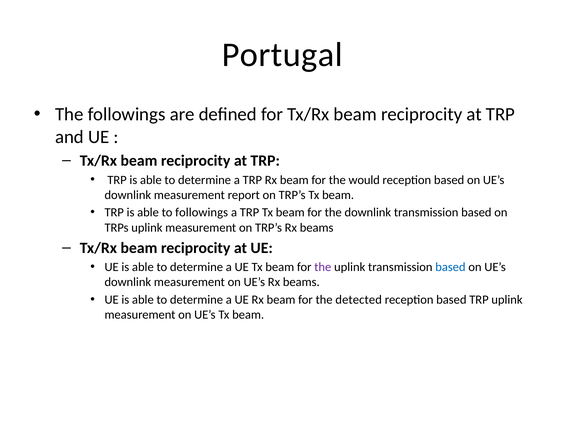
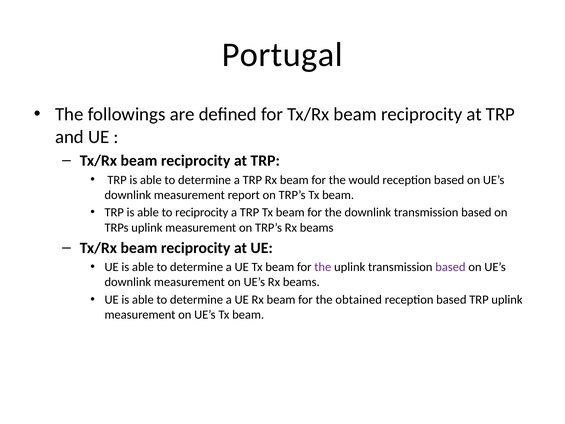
to followings: followings -> reciprocity
based at (450, 267) colour: blue -> purple
detected: detected -> obtained
